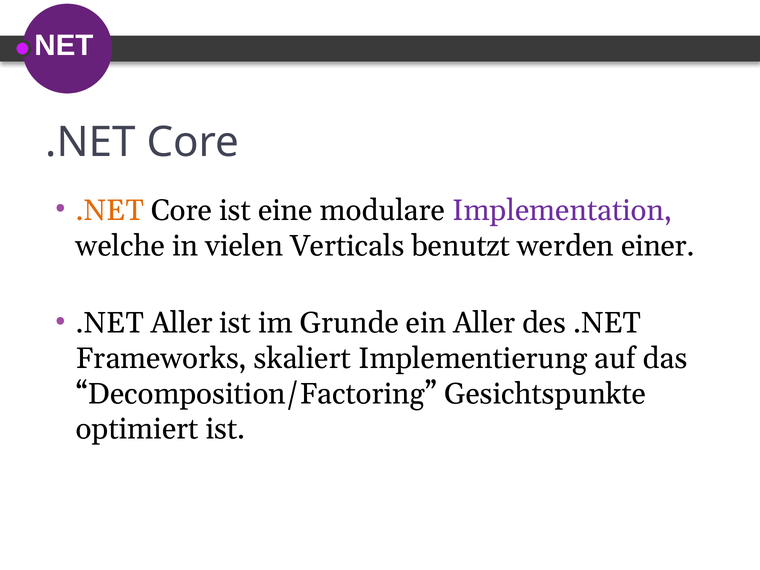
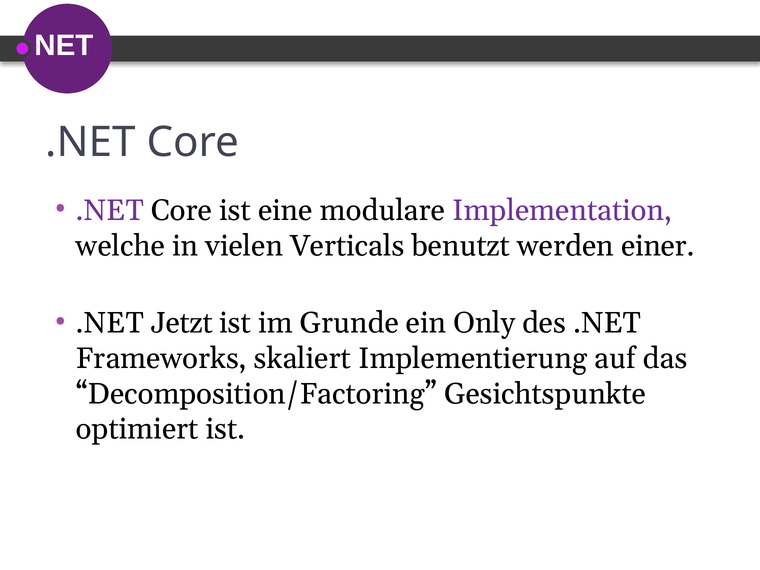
.NET at (110, 210) colour: orange -> purple
.NET Aller: Aller -> Jetzt
ein Aller: Aller -> Only
